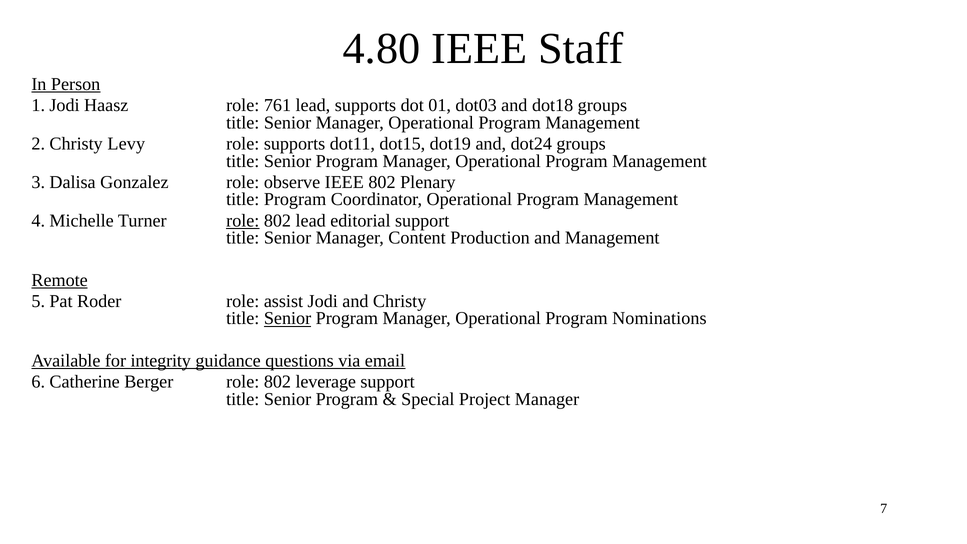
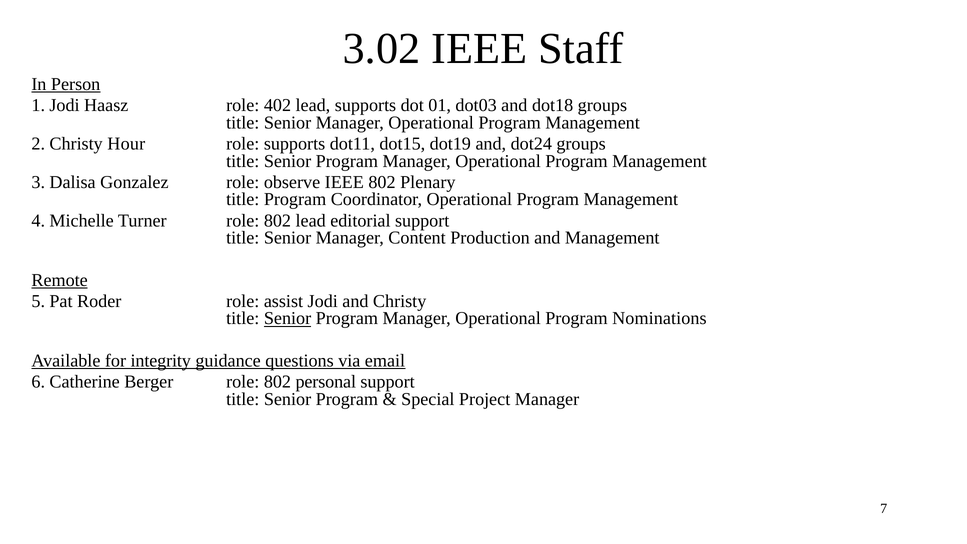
4.80: 4.80 -> 3.02
761: 761 -> 402
Levy: Levy -> Hour
role at (243, 221) underline: present -> none
leverage: leverage -> personal
